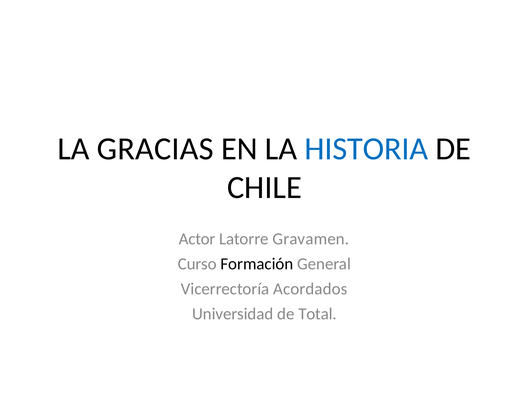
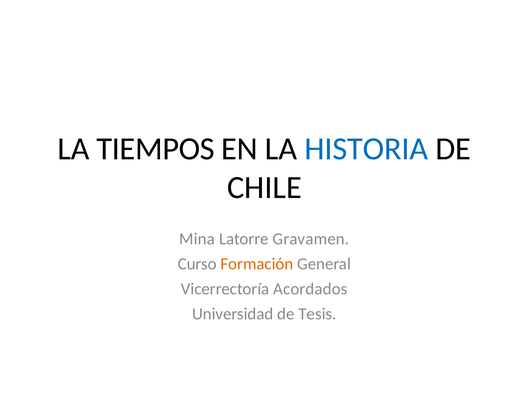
GRACIAS: GRACIAS -> TIEMPOS
Actor: Actor -> Mina
Formación colour: black -> orange
Total: Total -> Tesis
